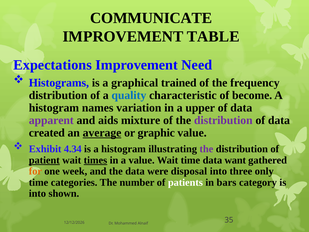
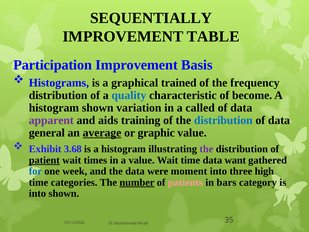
COMMUNICATE: COMMUNICATE -> SEQUENTIALLY
Expectations: Expectations -> Participation
Need: Need -> Basis
histogram names: names -> shown
upper: upper -> called
mixture: mixture -> training
distribution at (223, 120) colour: purple -> blue
created: created -> general
4.34: 4.34 -> 3.68
times underline: present -> none
for colour: orange -> blue
disposal: disposal -> moment
only: only -> high
number underline: none -> present
patients colour: white -> pink
